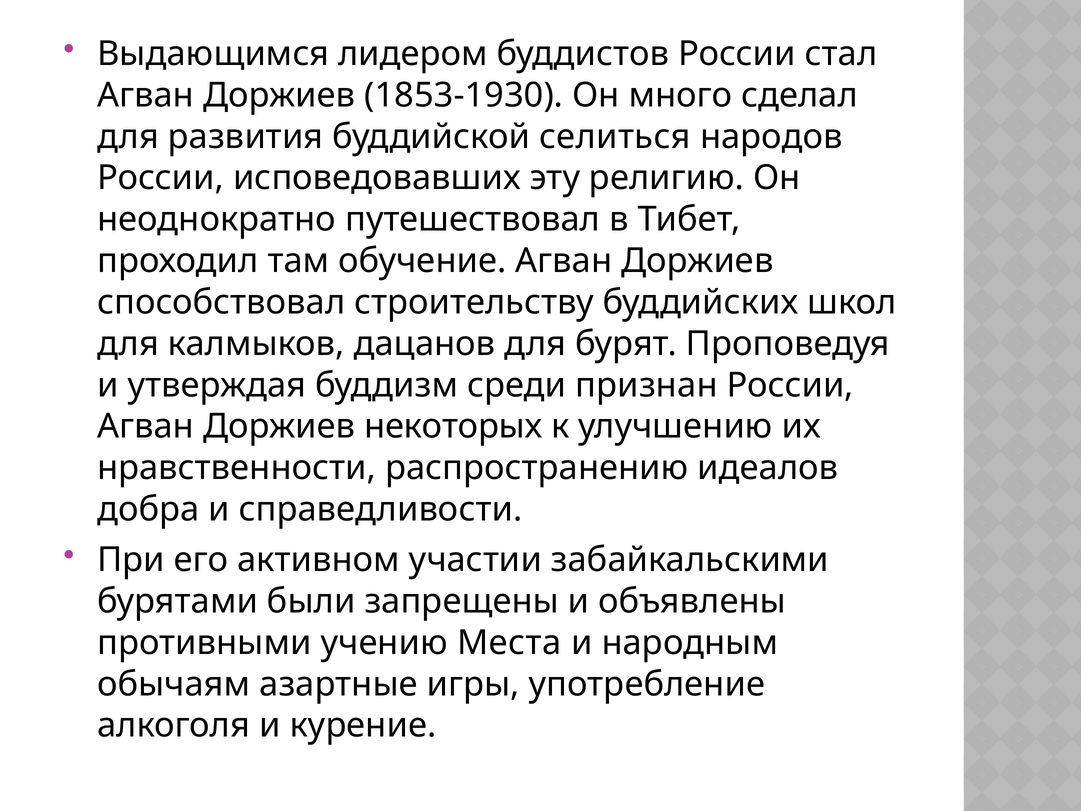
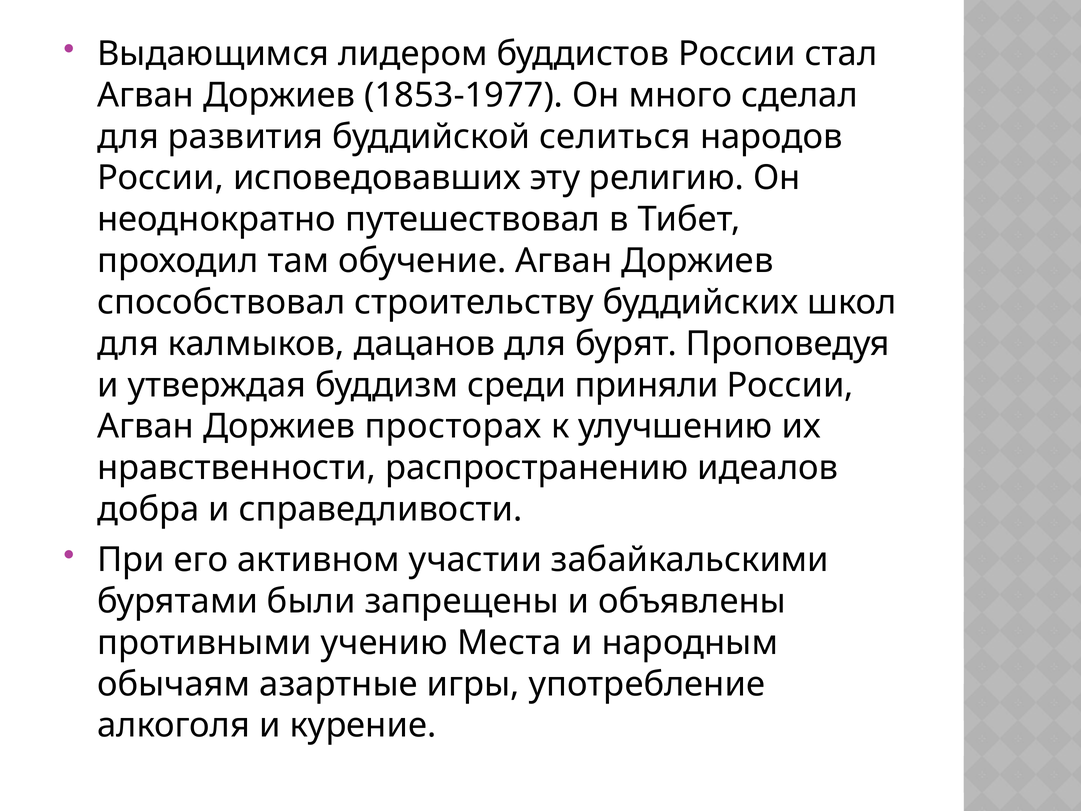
1853-1930: 1853-1930 -> 1853-1977
признан: признан -> приняли
некоторых: некоторых -> просторах
